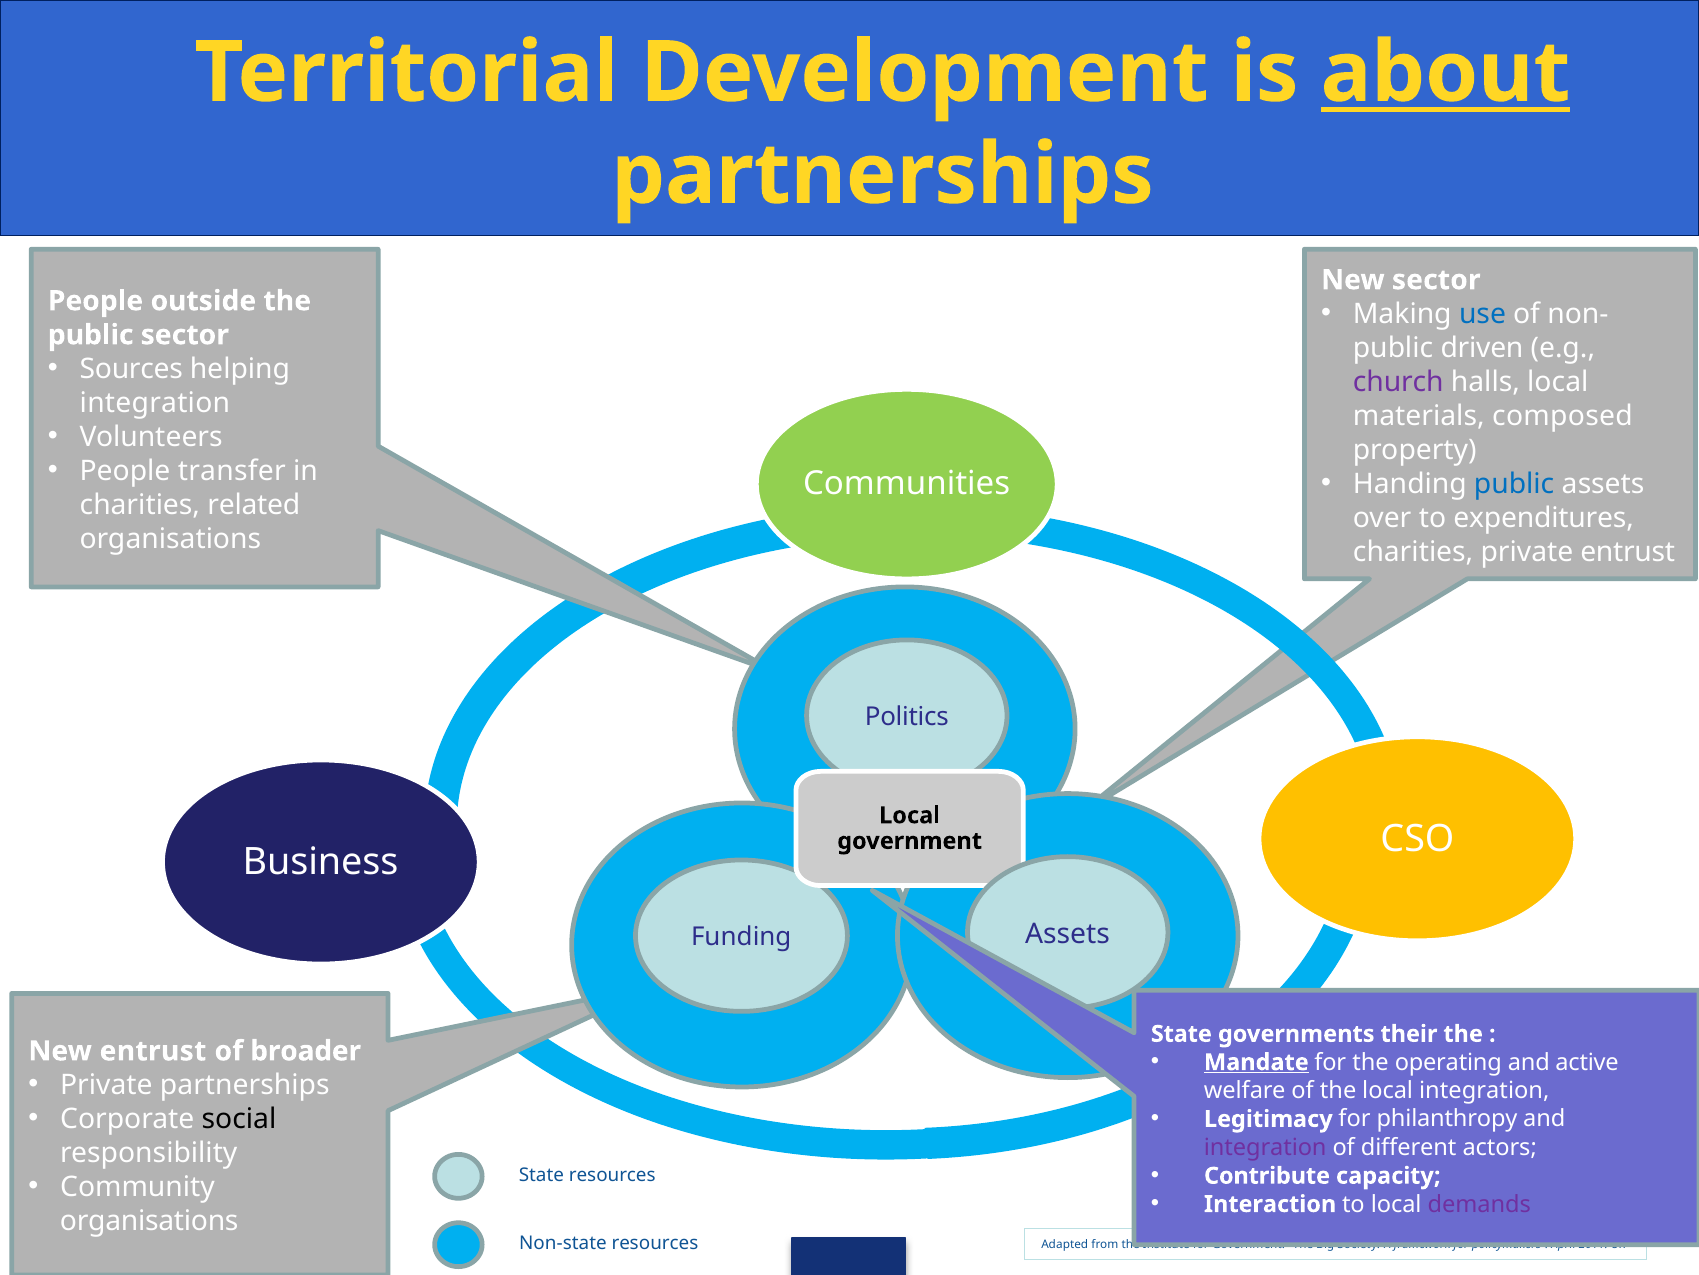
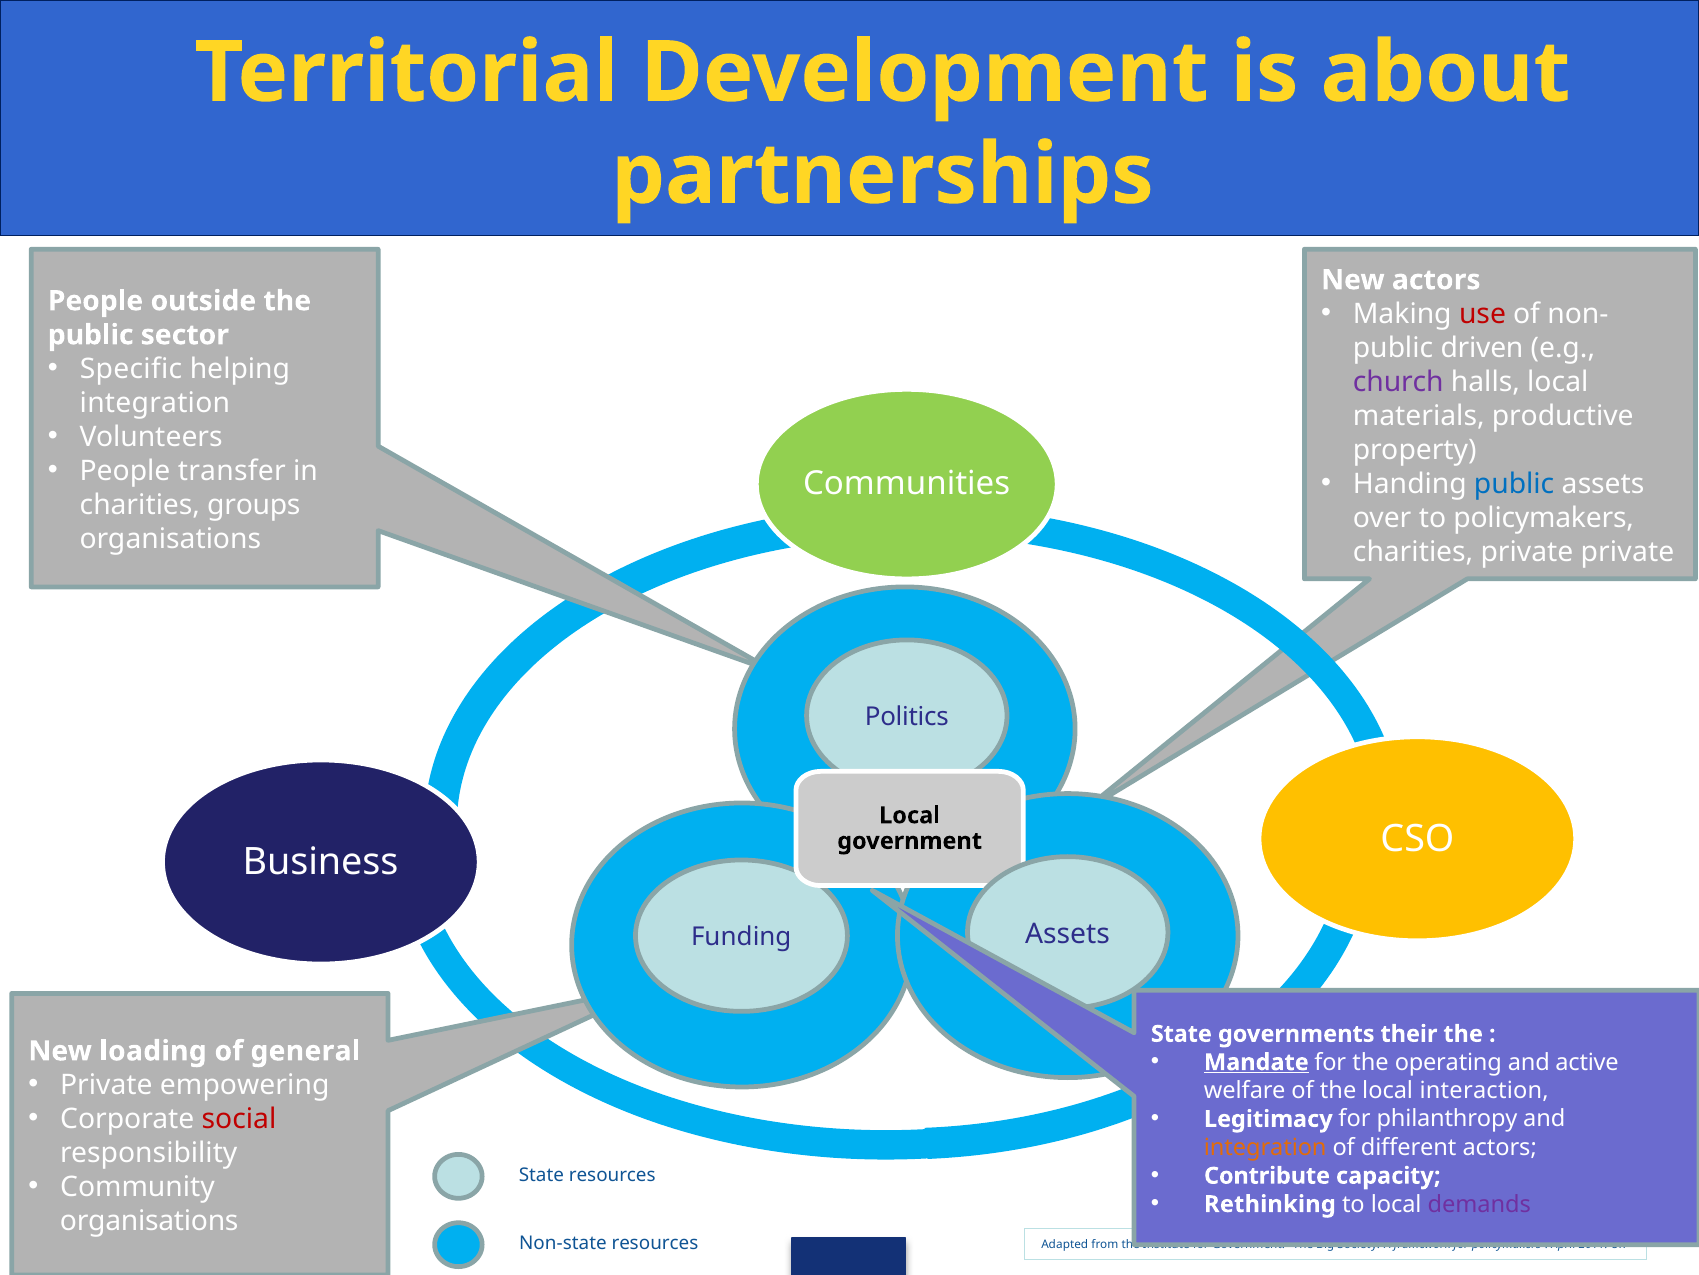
about underline: present -> none
New sector: sector -> actors
use colour: blue -> red
Sources: Sources -> Specific
composed: composed -> productive
related: related -> groups
to expenditures: expenditures -> policymakers
private entrust: entrust -> private
New entrust: entrust -> loading
broader: broader -> general
Private partnerships: partnerships -> empowering
local integration: integration -> interaction
social colour: black -> red
integration at (1265, 1147) colour: purple -> orange
Interaction: Interaction -> Rethinking
